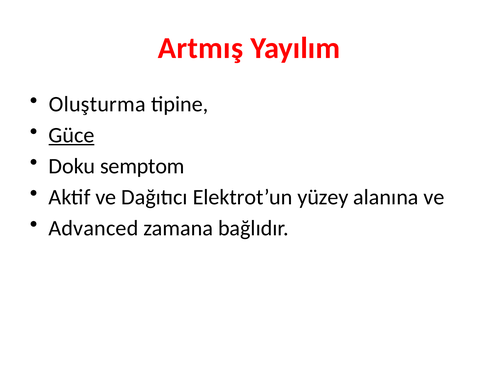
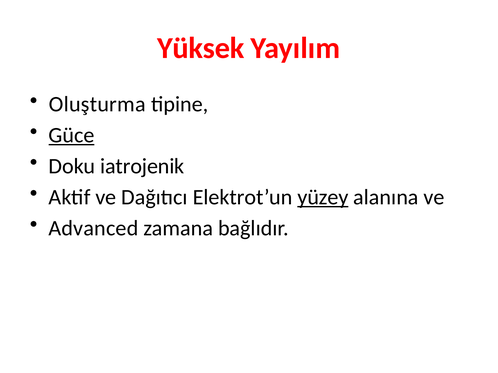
Artmış: Artmış -> Yüksek
semptom: semptom -> iatrojenik
yüzey underline: none -> present
